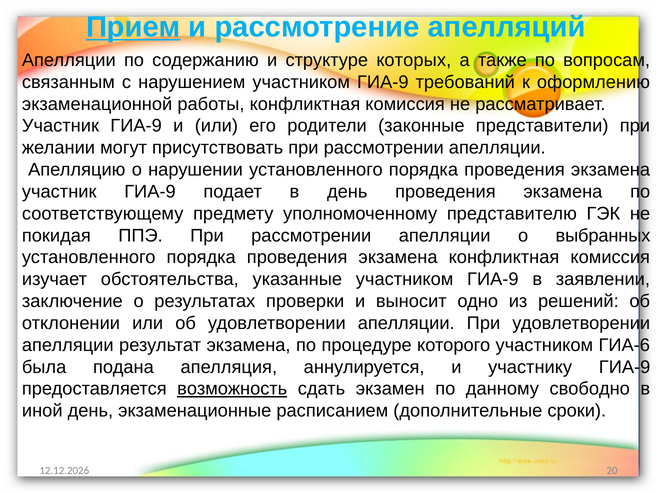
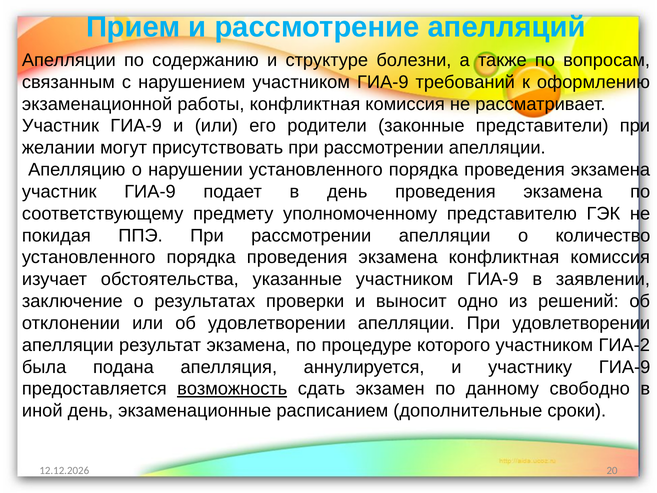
Прием underline: present -> none
которых: которых -> болезни
выбранных: выбранных -> количество
ГИА-6: ГИА-6 -> ГИА-2
